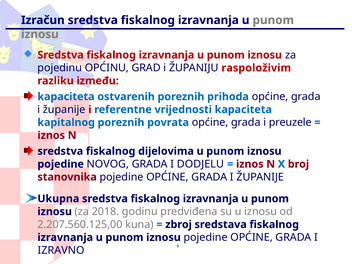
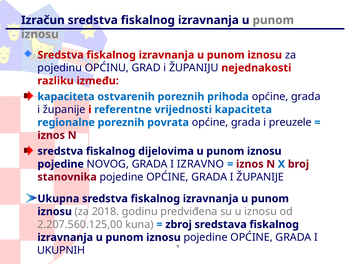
raspoloživim: raspoloživim -> nejednakosti
kapitalnog: kapitalnog -> regionalne
DODJELU: DODJELU -> IZRAVNO
IZRAVNO: IZRAVNO -> UKUPNIH
